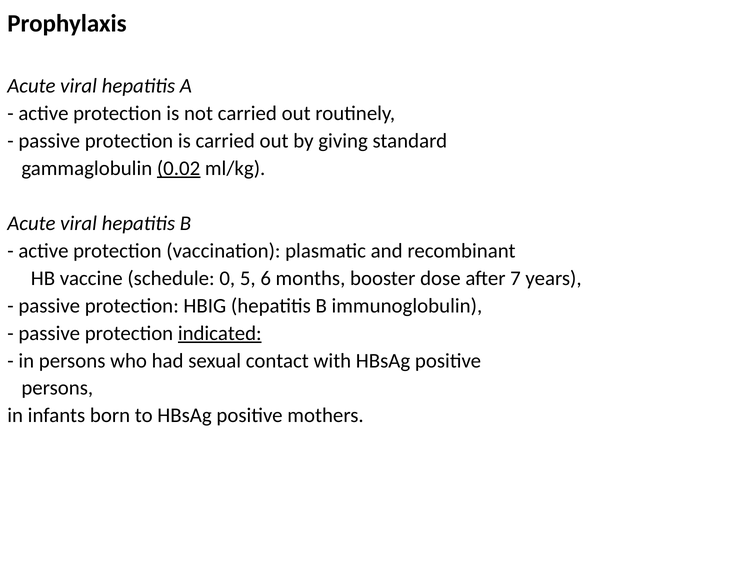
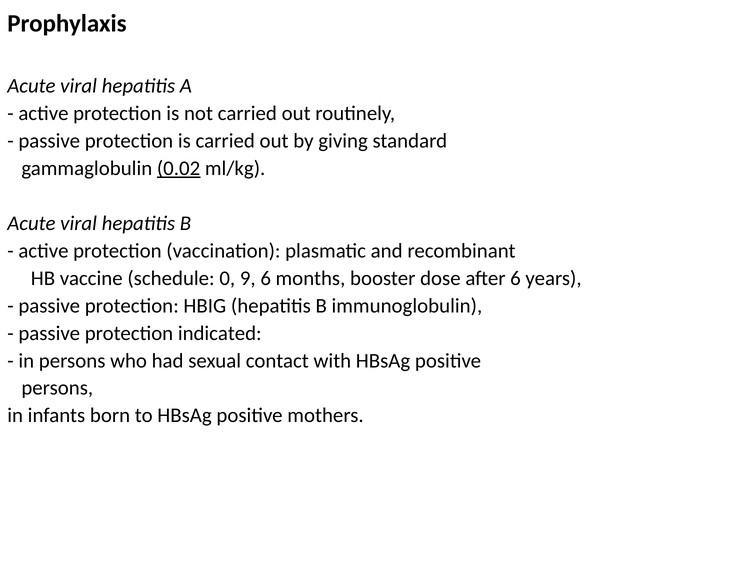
5: 5 -> 9
after 7: 7 -> 6
indicated underline: present -> none
